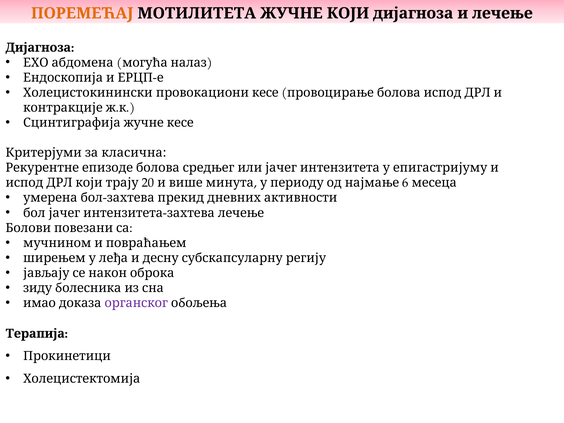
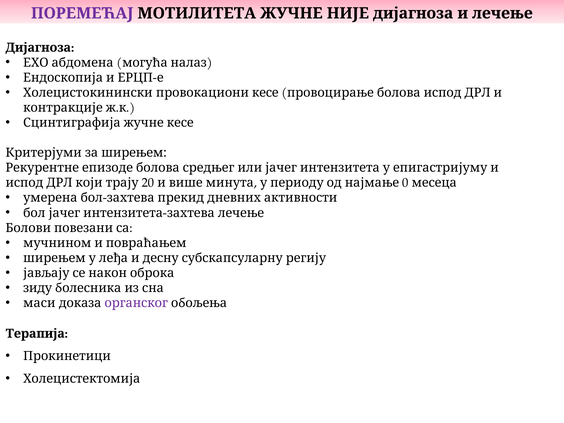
ПОРЕМЕЋАЈ colour: orange -> purple
КОЈИ: КОЈИ -> НИЈЕ
класична: класична -> ширењем
6: 6 -> 0
имао: имао -> маси
